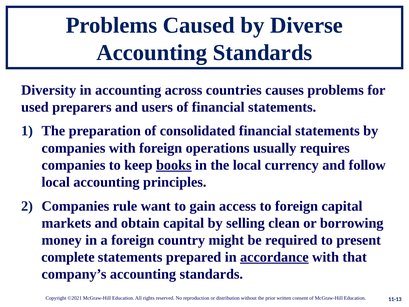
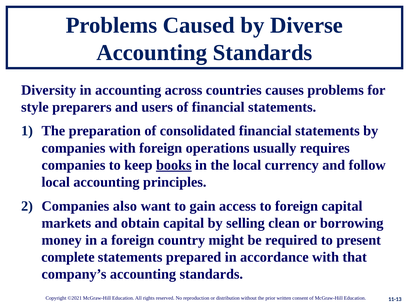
used: used -> style
rule: rule -> also
accordance underline: present -> none
